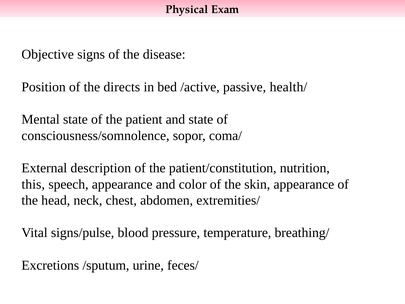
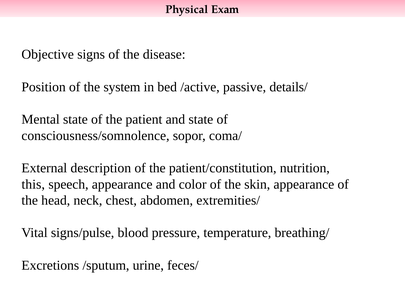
directs: directs -> system
health/: health/ -> details/
